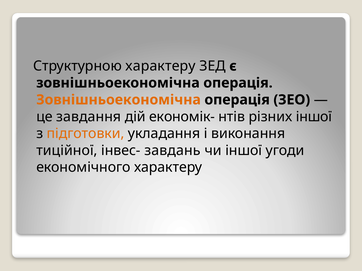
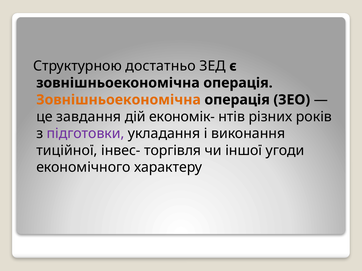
Структурною характеру: характеру -> достатньо
різних іншої: іншої -> років
підготовки colour: orange -> purple
завдань: завдань -> торгівля
